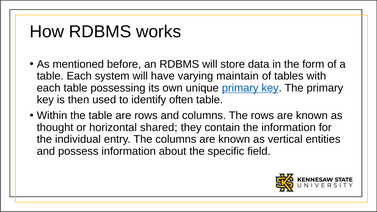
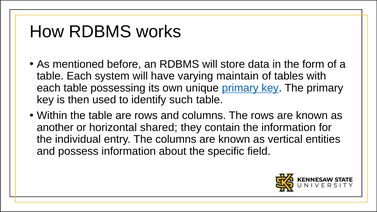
often: often -> such
thought: thought -> another
